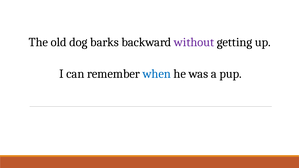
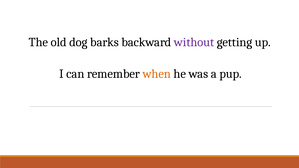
when colour: blue -> orange
